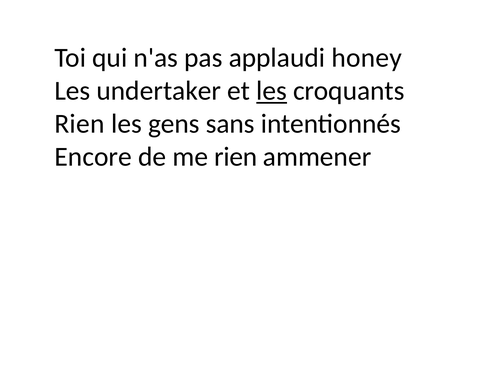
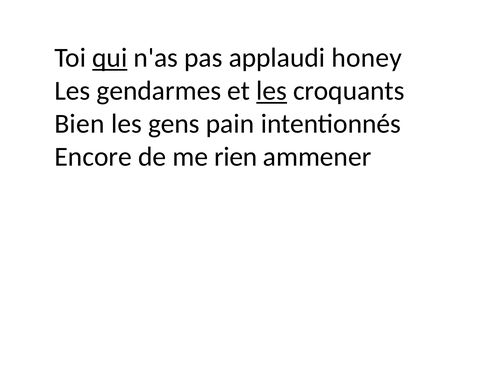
qui underline: none -> present
undertaker: undertaker -> gendarmes
Rien at (80, 124): Rien -> Bien
sans: sans -> pain
